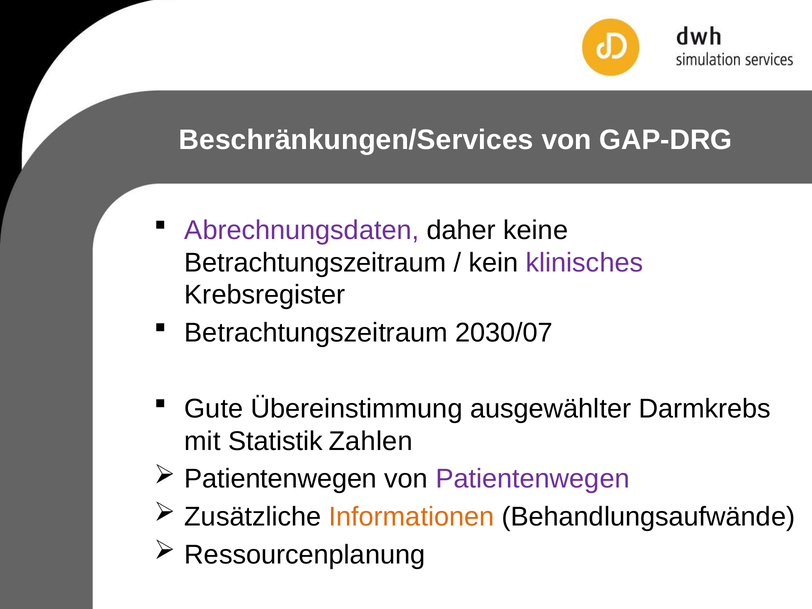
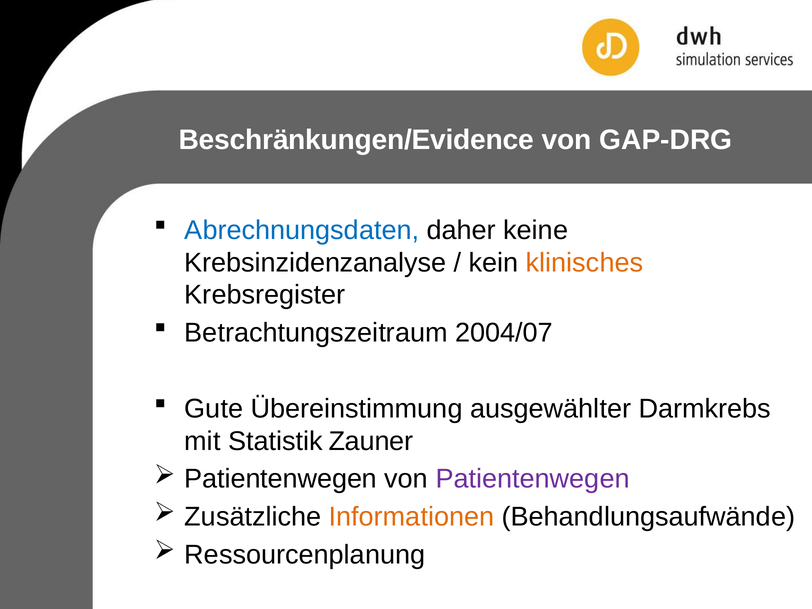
Beschränkungen/Services: Beschränkungen/Services -> Beschränkungen/Evidence
Abrechnungsdaten colour: purple -> blue
Betrachtungszeitraum at (315, 263): Betrachtungszeitraum -> Krebsinzidenzanalyse
klinisches colour: purple -> orange
2030/07: 2030/07 -> 2004/07
Zahlen: Zahlen -> Zauner
